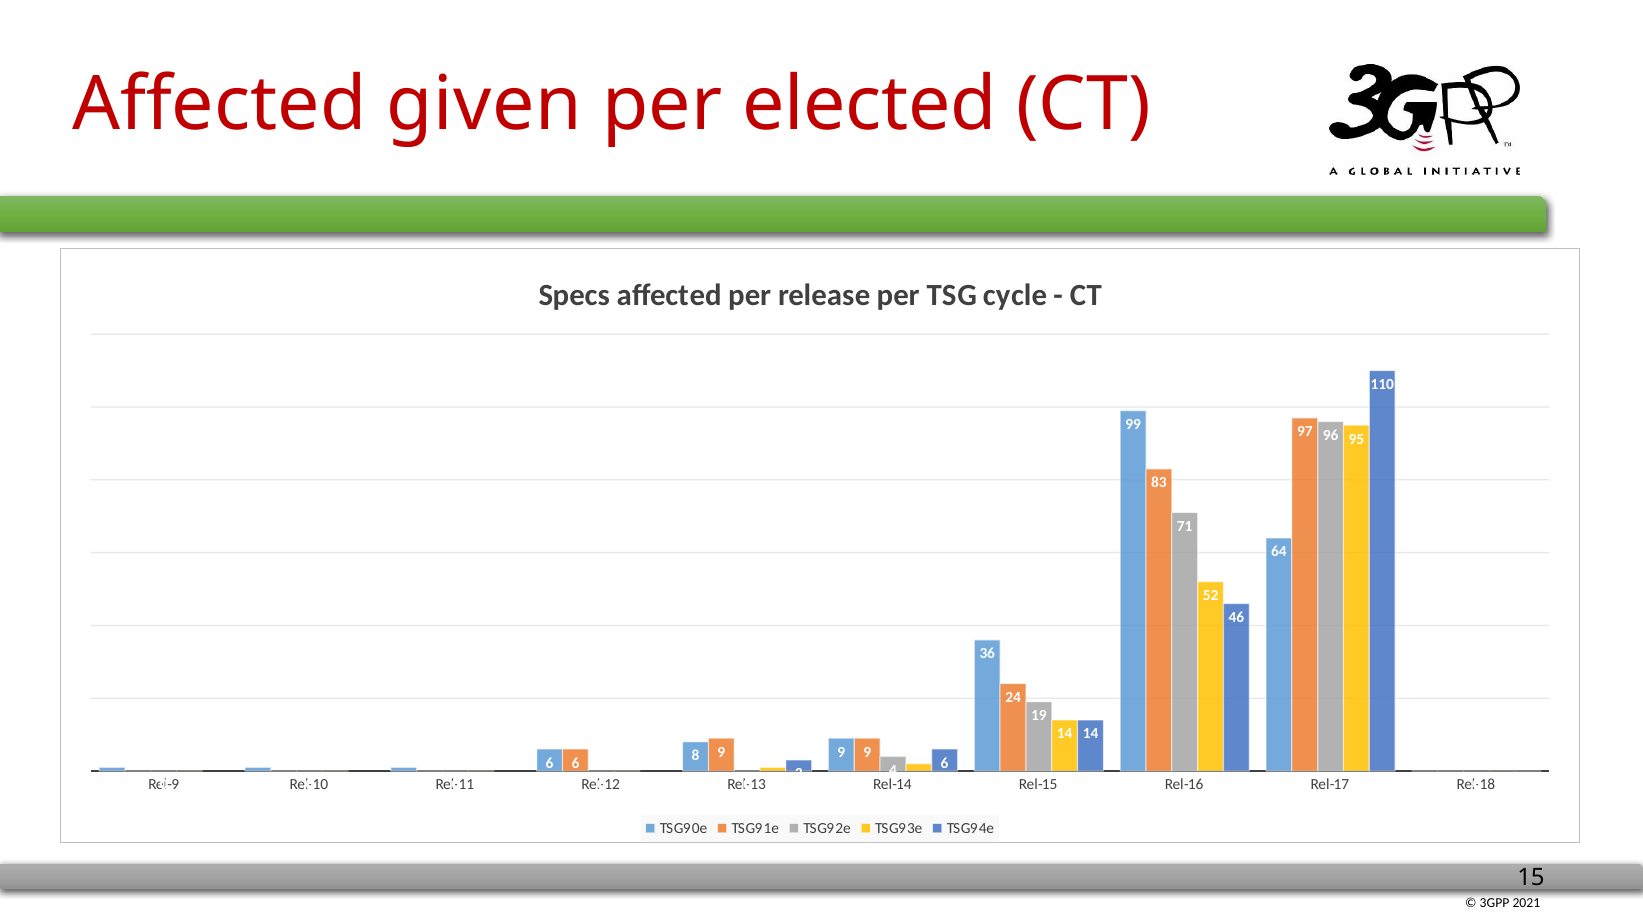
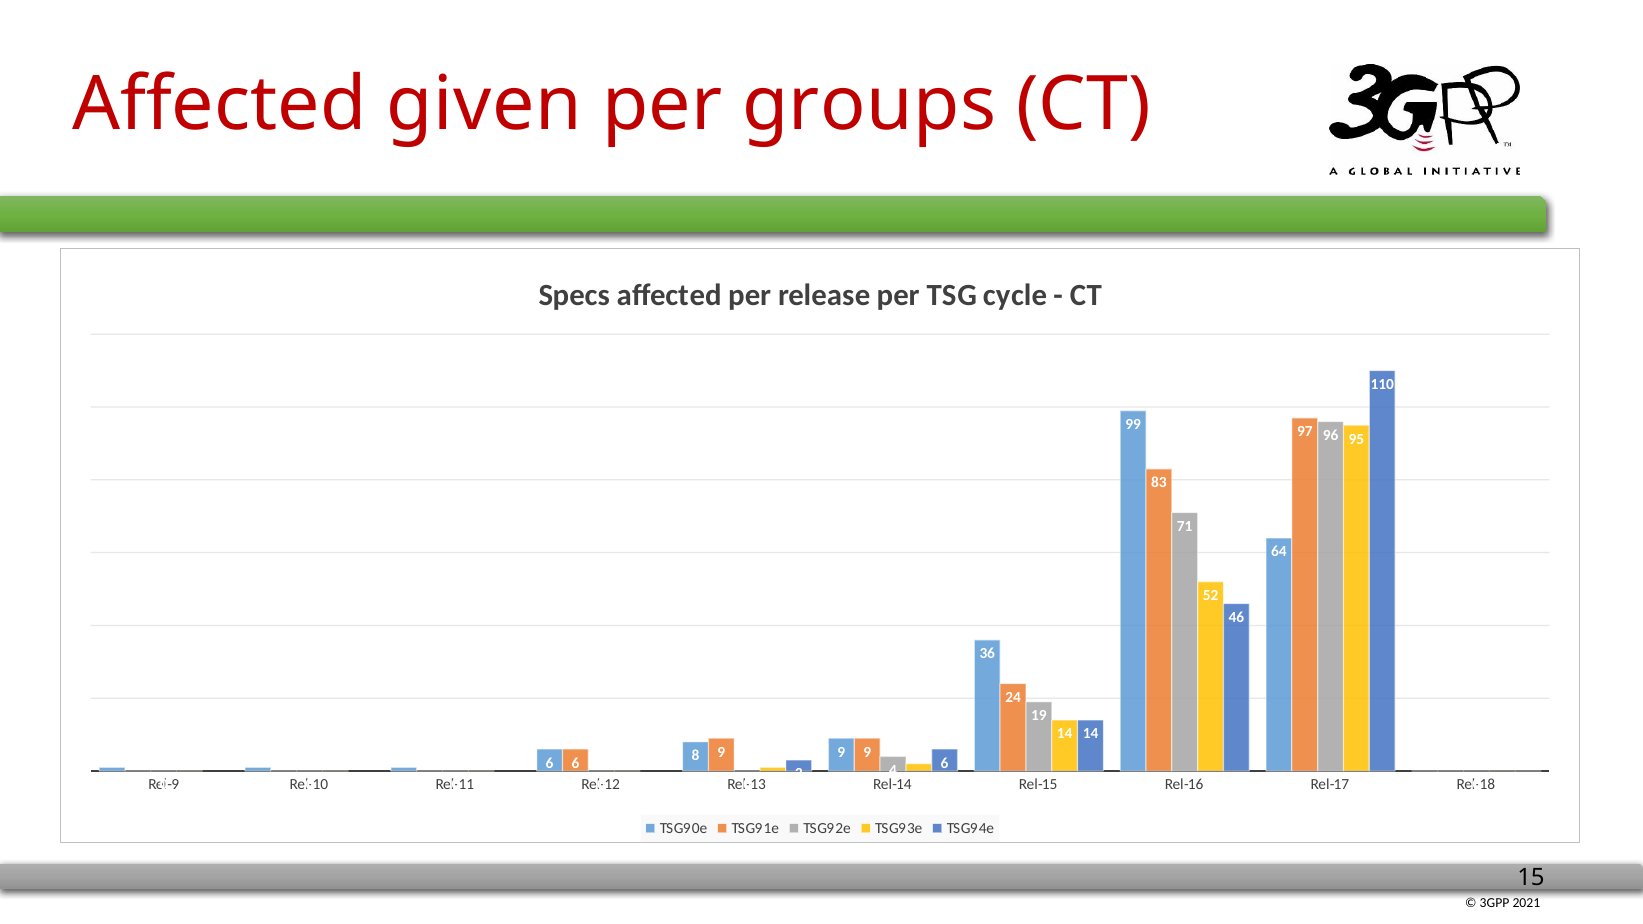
elected: elected -> groups
